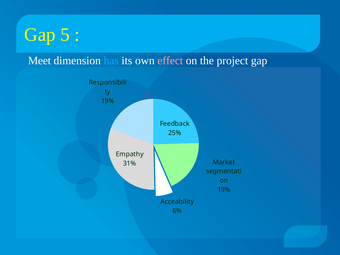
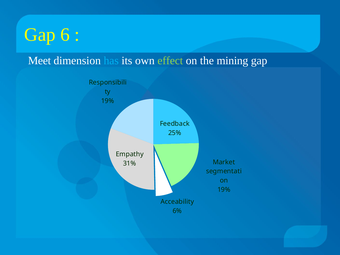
5: 5 -> 6
effect colour: pink -> light green
project: project -> mining
